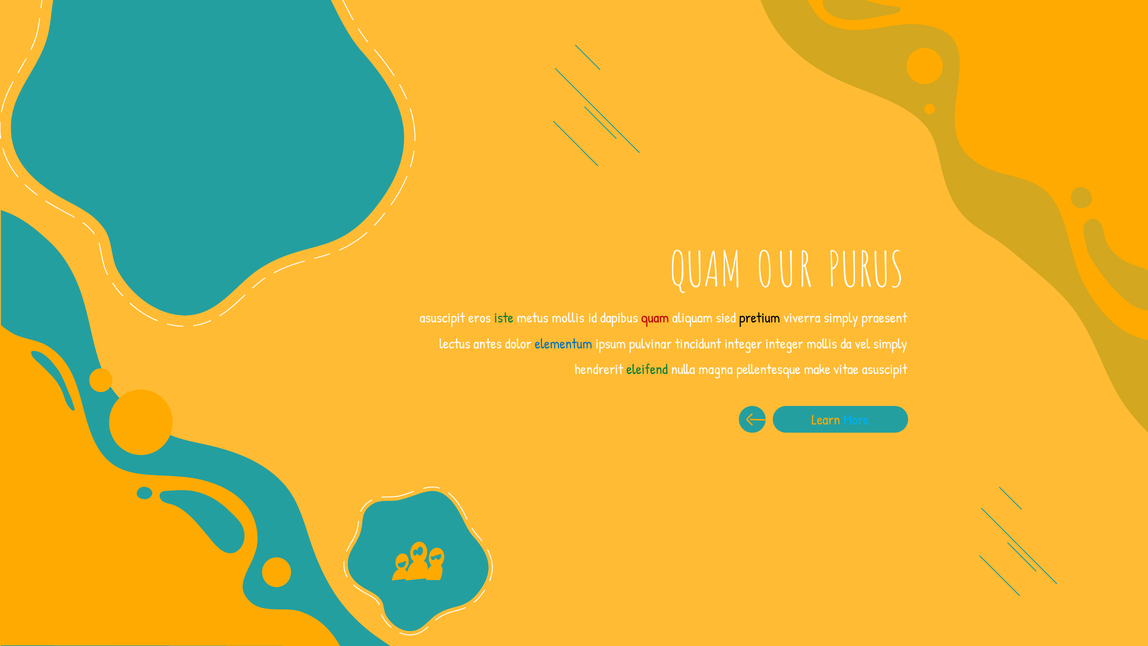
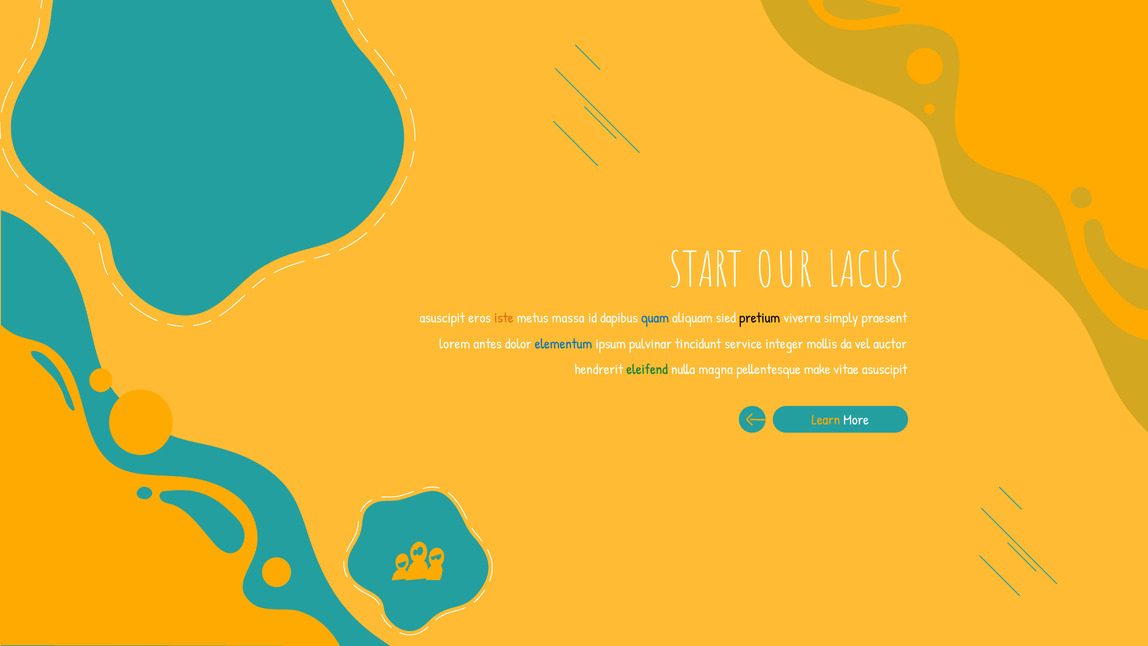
QUAM at (706, 271): QUAM -> START
PURUS: PURUS -> LACUS
iste colour: green -> orange
metus mollis: mollis -> massa
quam at (655, 318) colour: red -> blue
lectus: lectus -> lorem
tincidunt integer: integer -> service
vel simply: simply -> auctor
More colour: light blue -> white
